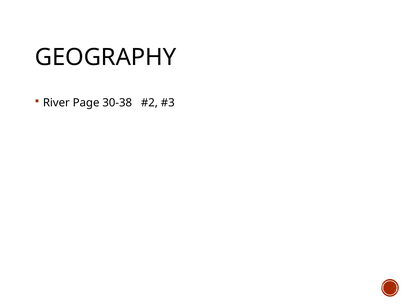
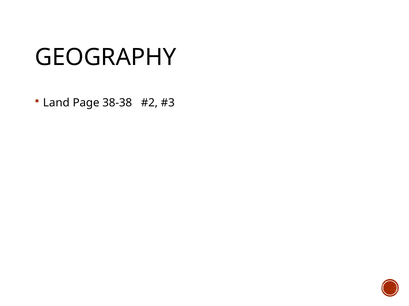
River: River -> Land
30-38: 30-38 -> 38-38
